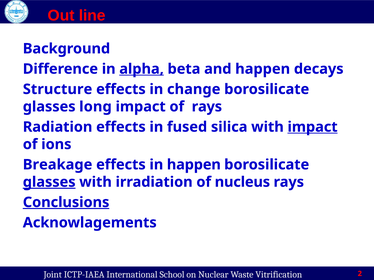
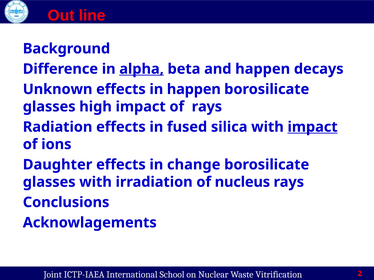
Structure: Structure -> Unknown
in change: change -> happen
long: long -> high
Breakage: Breakage -> Daughter
in happen: happen -> change
glasses at (49, 182) underline: present -> none
Conclusions underline: present -> none
